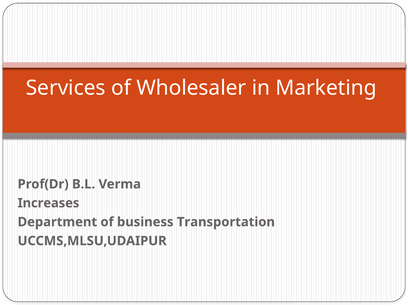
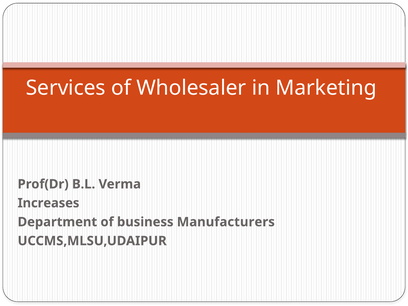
Transportation: Transportation -> Manufacturers
